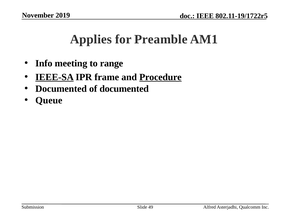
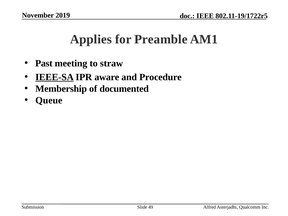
Info: Info -> Past
range: range -> straw
frame: frame -> aware
Procedure underline: present -> none
Documented at (61, 89): Documented -> Membership
